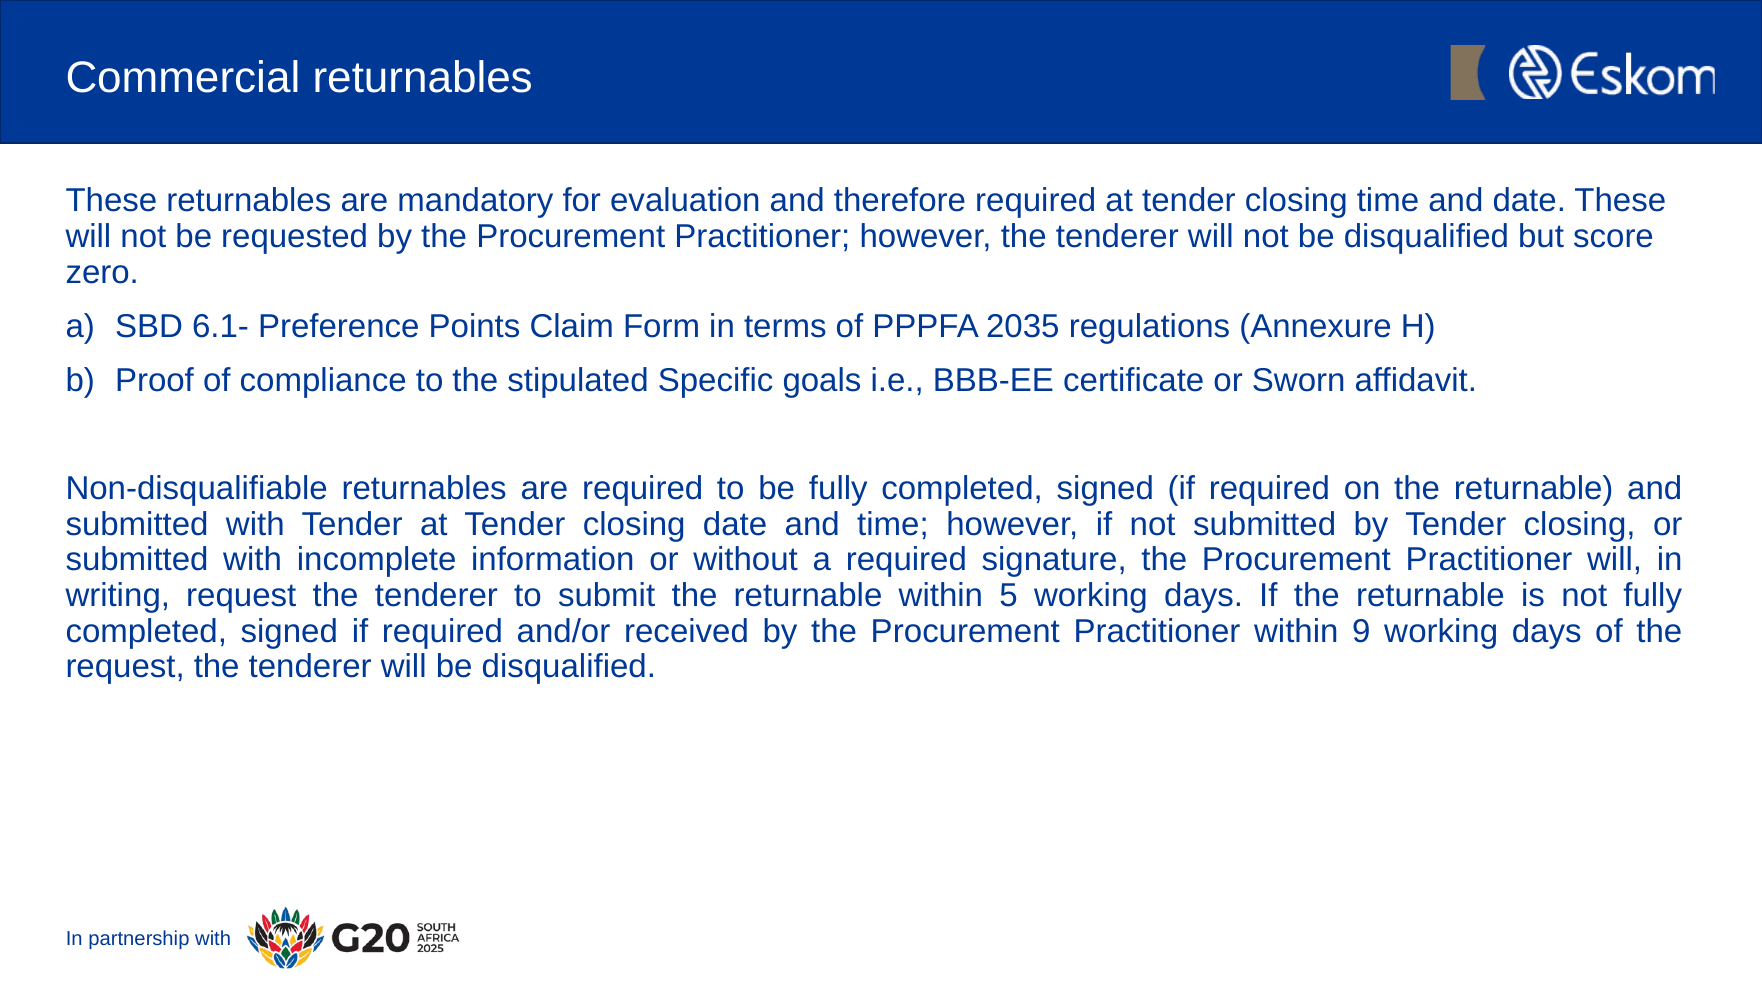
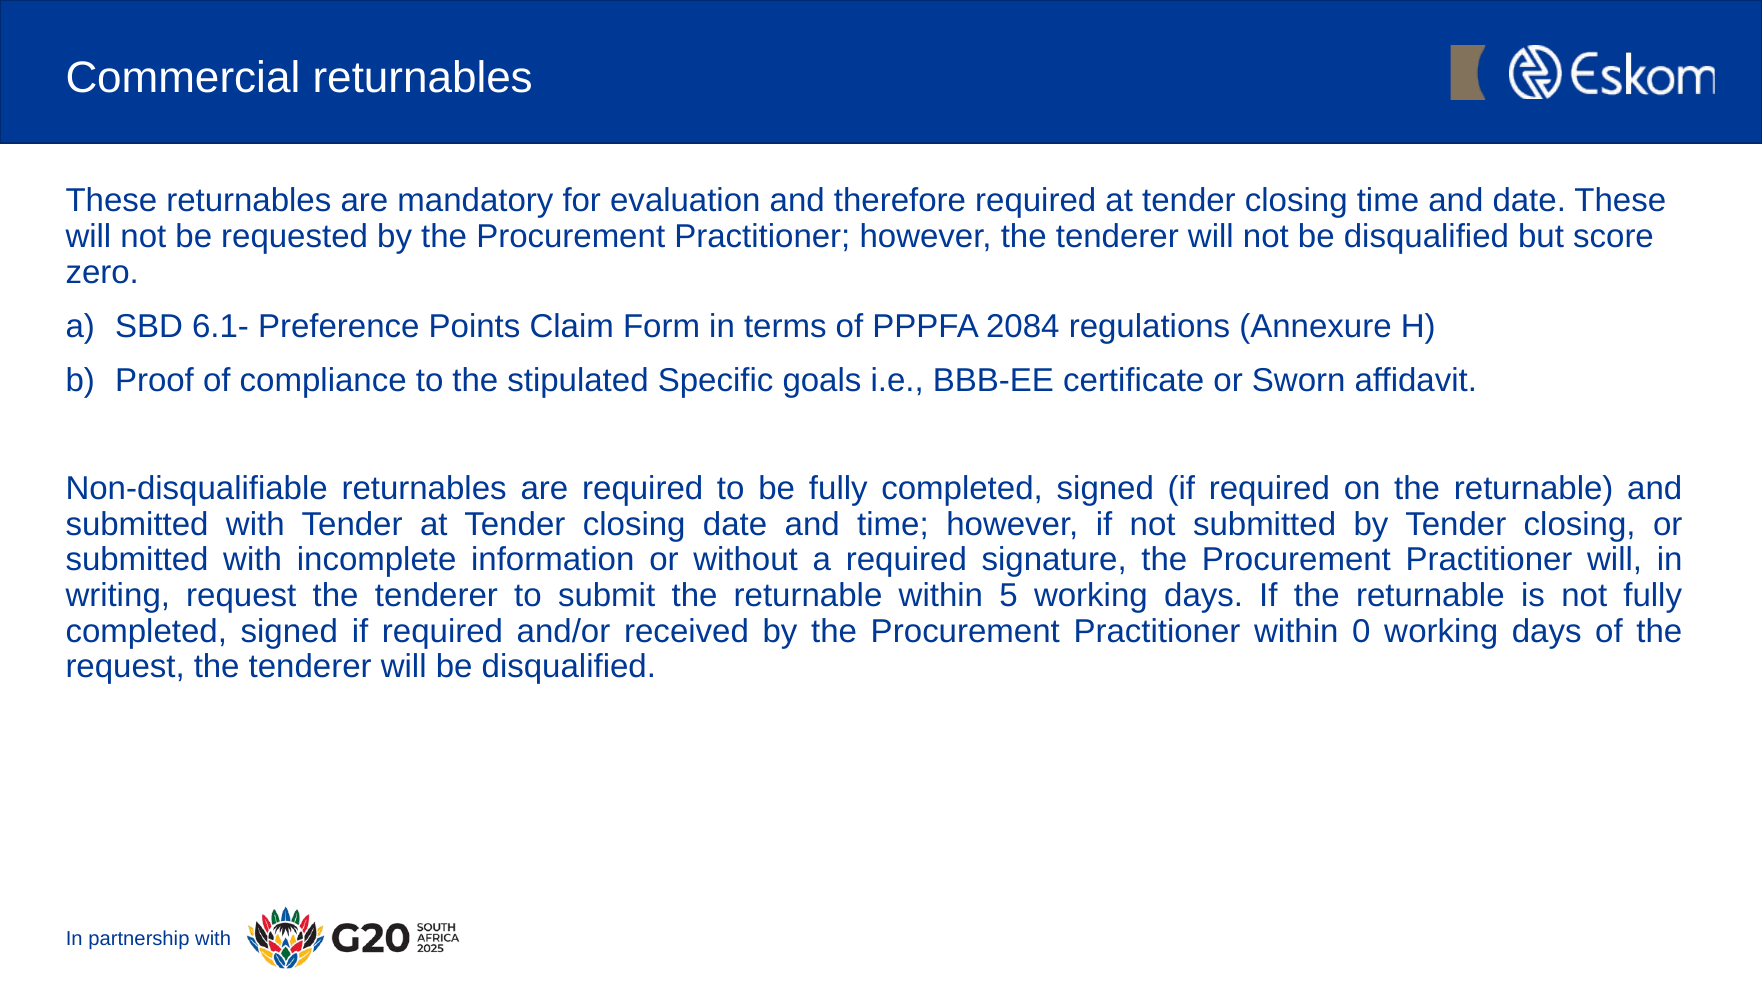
2035: 2035 -> 2084
9: 9 -> 0
